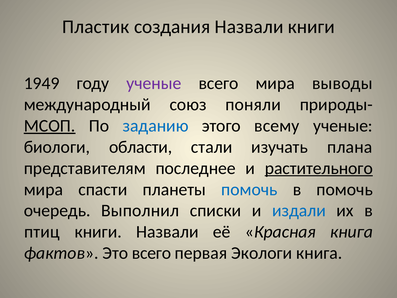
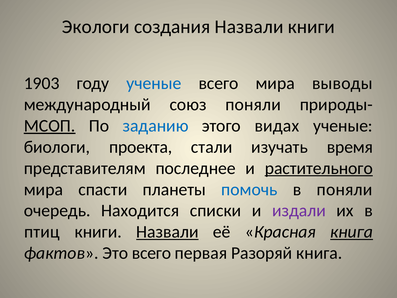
Пластик: Пластик -> Экологи
1949: 1949 -> 1903
ученые at (154, 83) colour: purple -> blue
всему: всему -> видах
области: области -> проекта
плана: плана -> время
в помочь: помочь -> поняли
Выполнил: Выполнил -> Находится
издали colour: blue -> purple
Назвали at (167, 232) underline: none -> present
книга at (352, 232) underline: none -> present
Экологи: Экологи -> Разоряй
